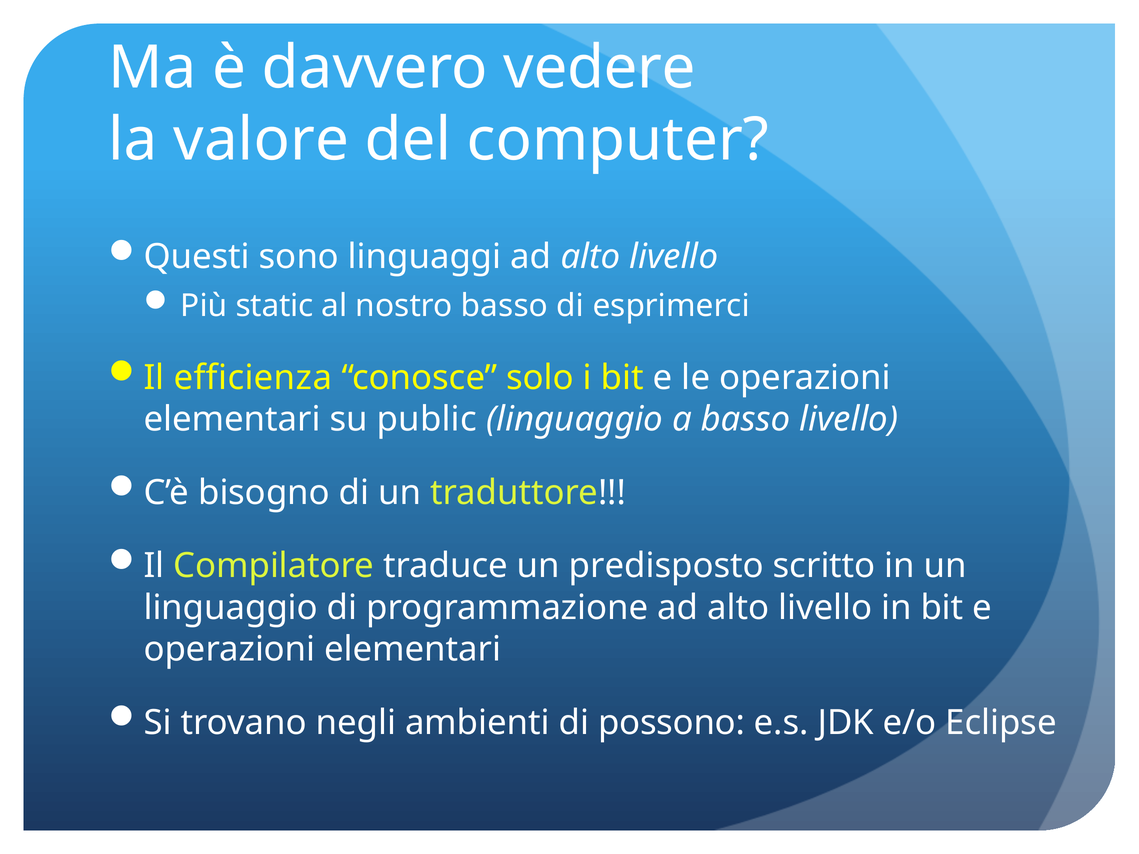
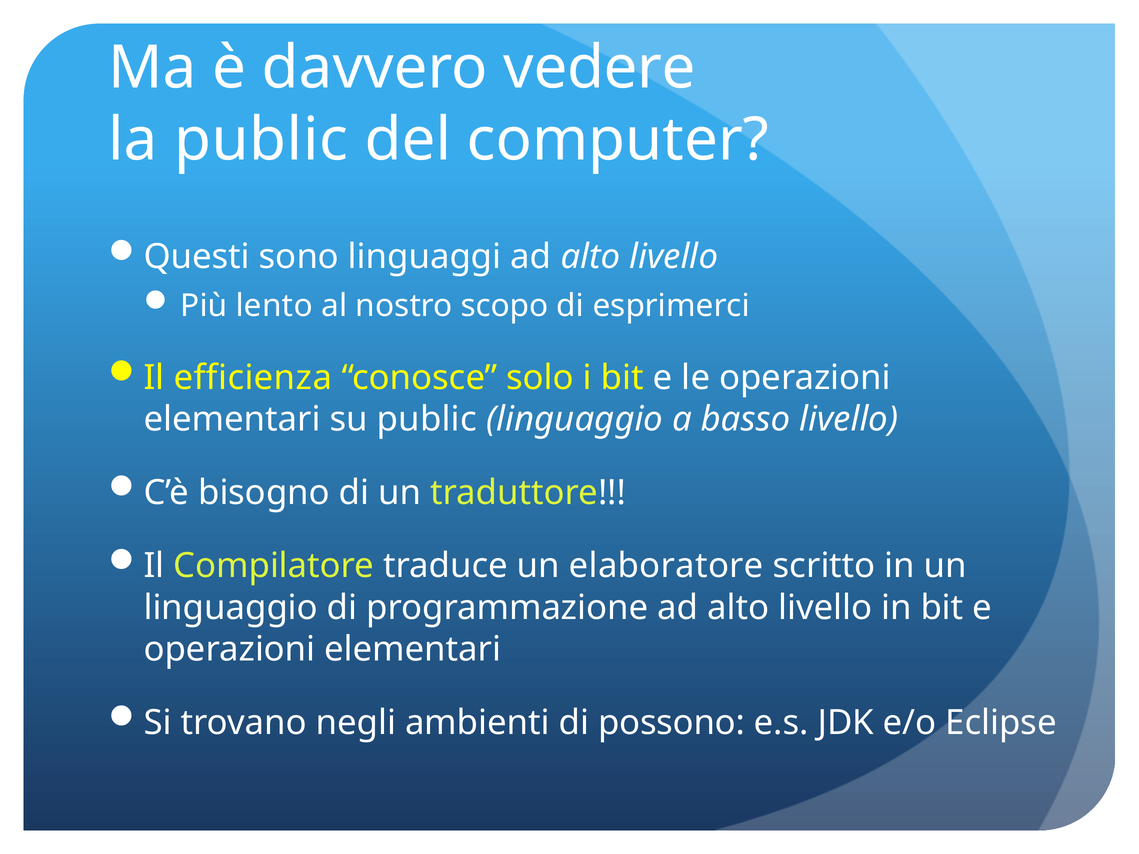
la valore: valore -> public
static: static -> lento
nostro basso: basso -> scopo
predisposto: predisposto -> elaboratore
